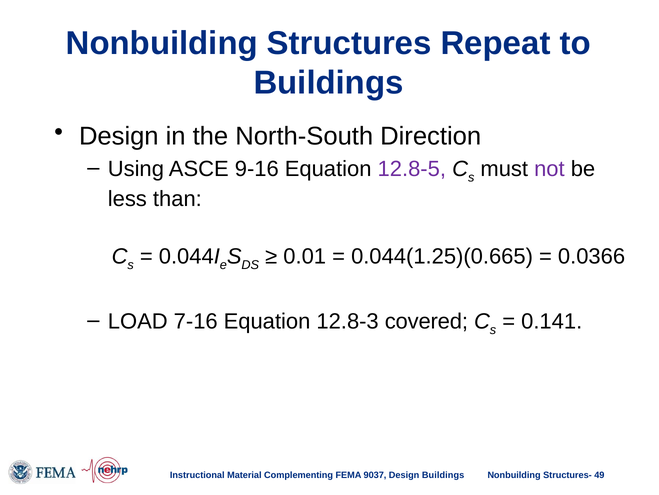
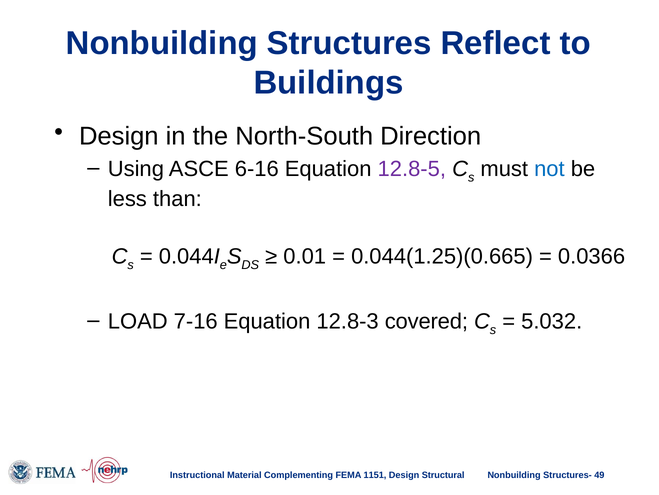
Repeat: Repeat -> Reflect
9-16: 9-16 -> 6-16
not colour: purple -> blue
0.141: 0.141 -> 5.032
9037: 9037 -> 1151
Design Buildings: Buildings -> Structural
